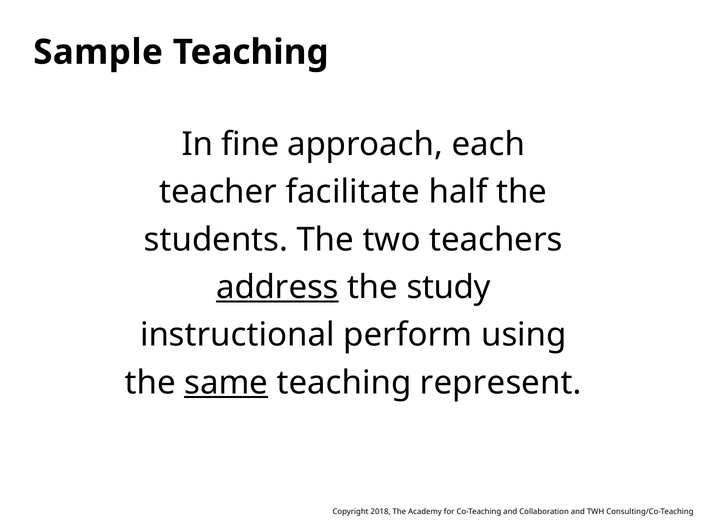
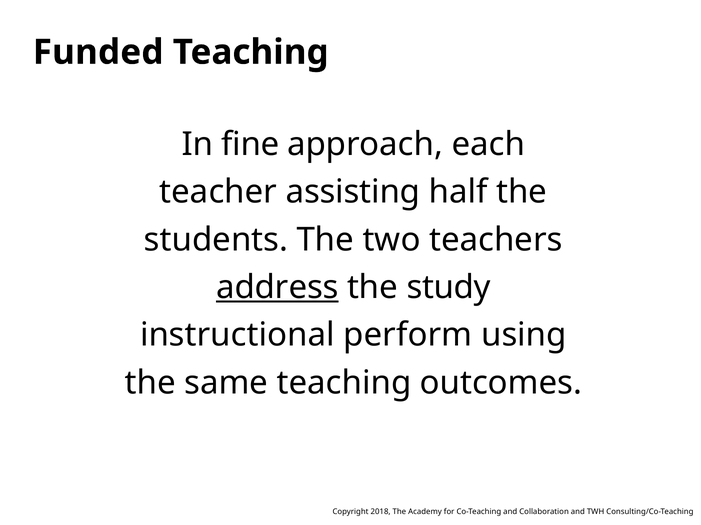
Sample: Sample -> Funded
facilitate: facilitate -> assisting
same underline: present -> none
represent: represent -> outcomes
